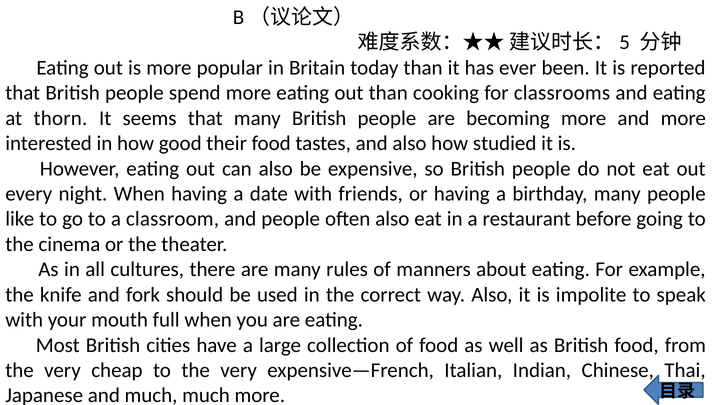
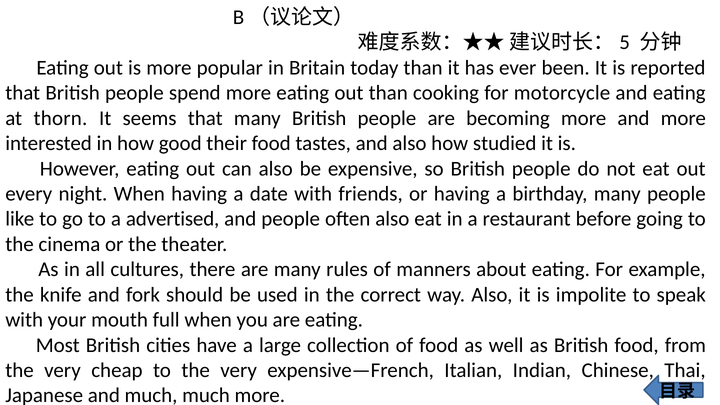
classrooms: classrooms -> motorcycle
classroom: classroom -> advertised
